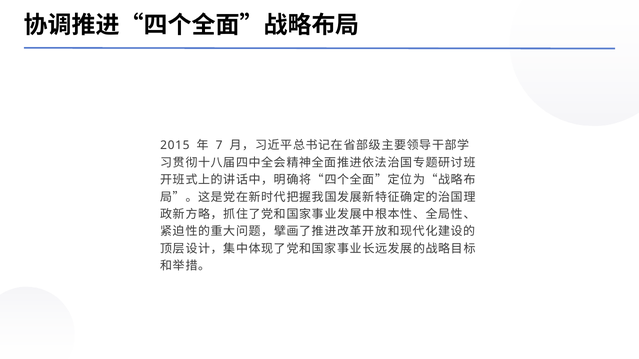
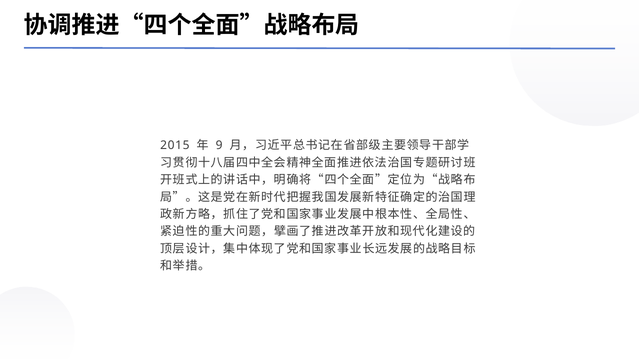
7: 7 -> 9
